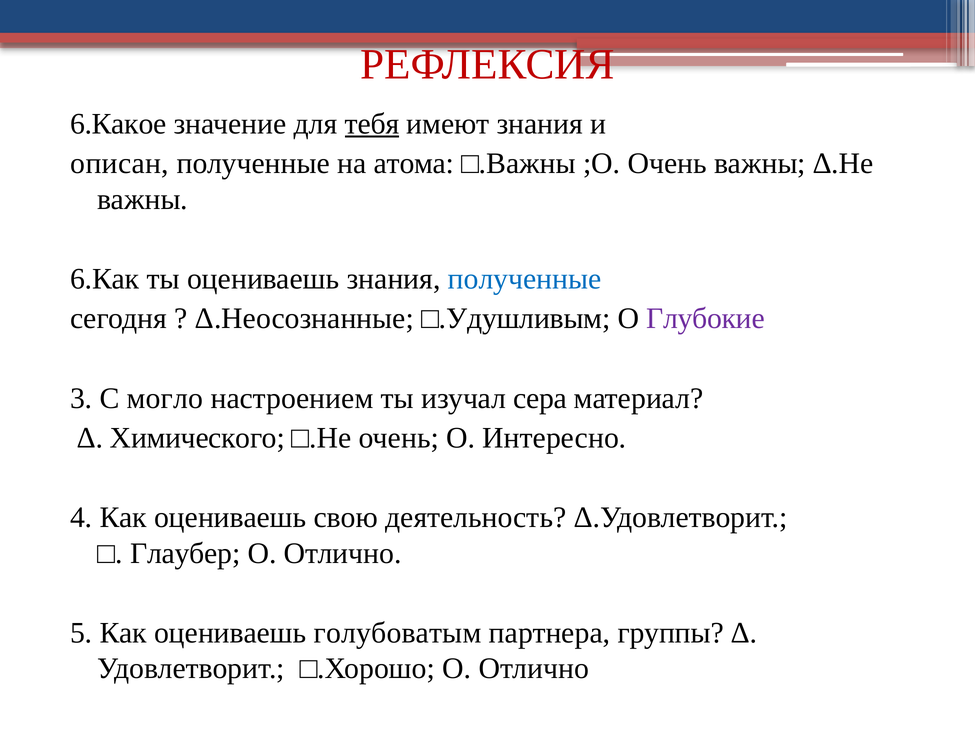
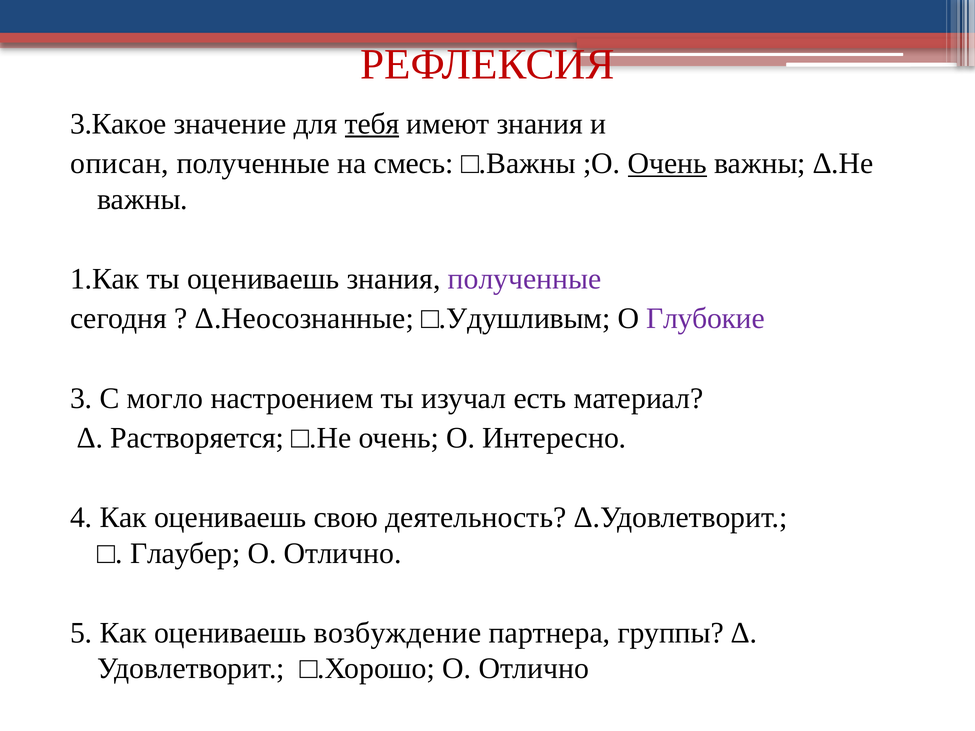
6.Какое: 6.Какое -> 3.Какое
атома: атома -> смесь
Очень at (667, 164) underline: none -> present
6.Как: 6.Как -> 1.Как
полученные at (525, 279) colour: blue -> purple
сера: сера -> есть
Химического: Химического -> Растворяется
голубоватым: голубоватым -> возбуждение
